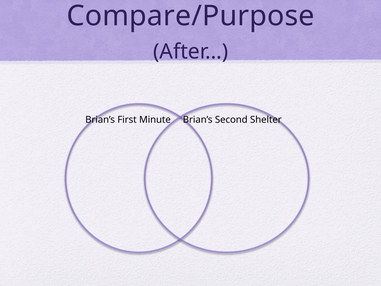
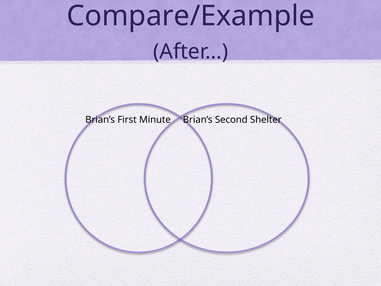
Compare/Purpose: Compare/Purpose -> Compare/Example
